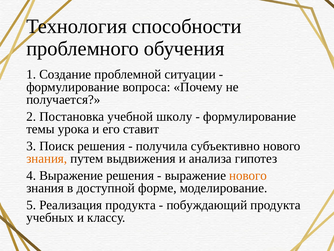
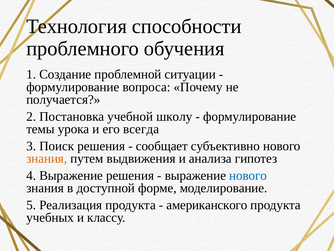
ставит: ставит -> всегда
получила: получила -> сообщает
нового at (248, 175) colour: orange -> blue
побуждающий: побуждающий -> американского
